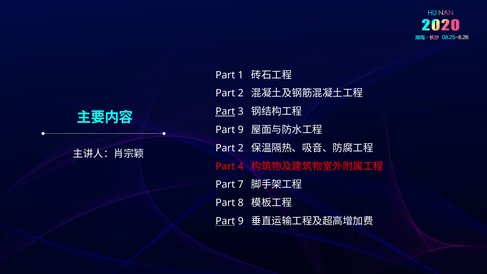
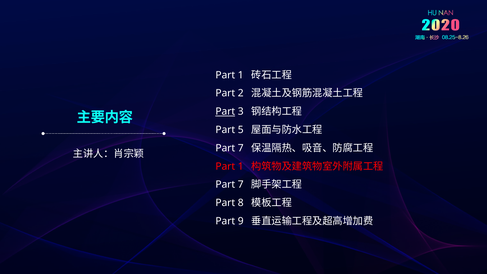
9 at (241, 130): 9 -> 5
2 at (241, 148): 2 -> 7
4 at (241, 166): 4 -> 1
Part at (225, 221) underline: present -> none
